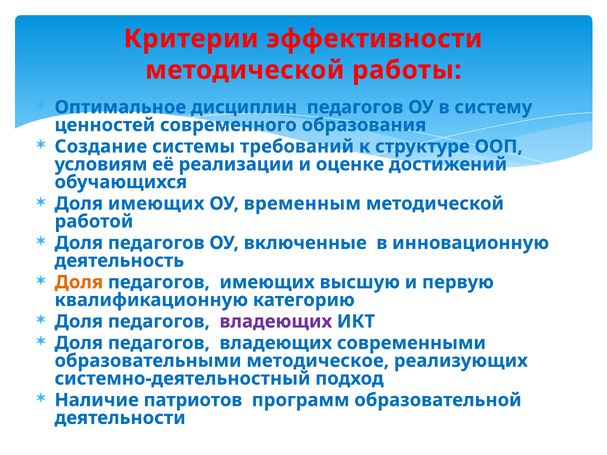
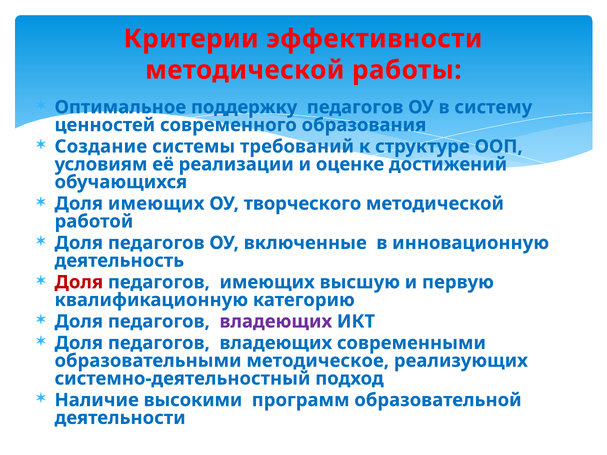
дисциплин: дисциплин -> поддержку
временным: временным -> творческого
Доля at (79, 282) colour: orange -> red
патриотов: патриотов -> высокими
